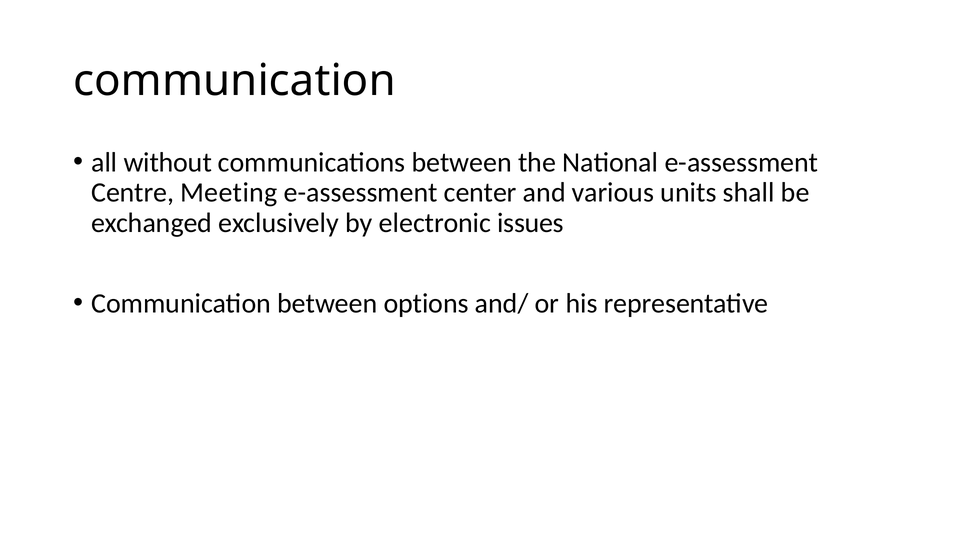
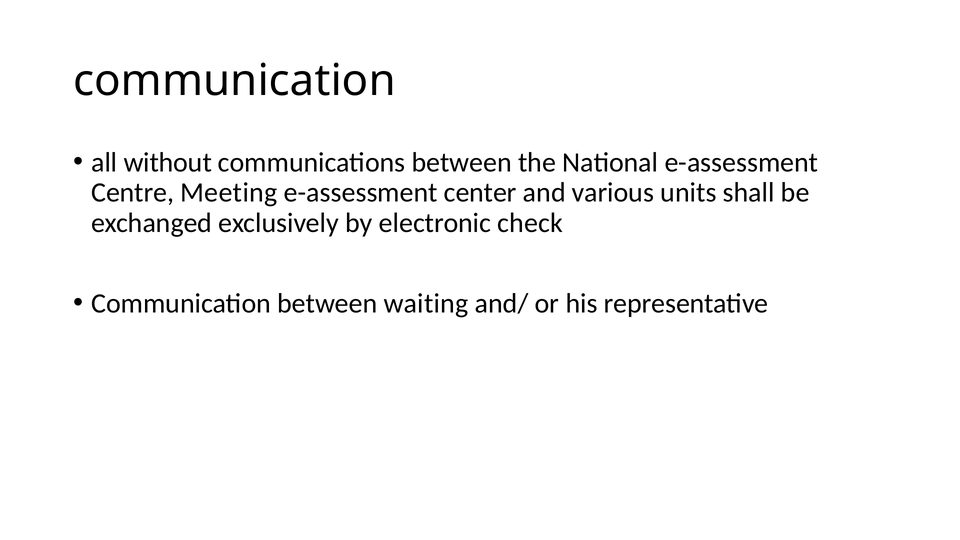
issues: issues -> check
options: options -> waiting
